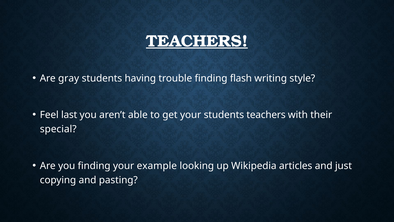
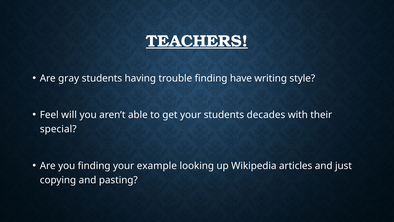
flash: flash -> have
last: last -> will
students teachers: teachers -> decades
